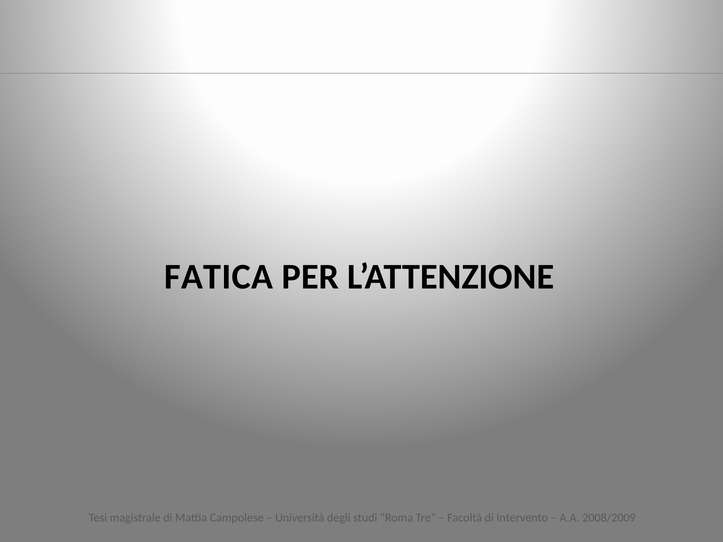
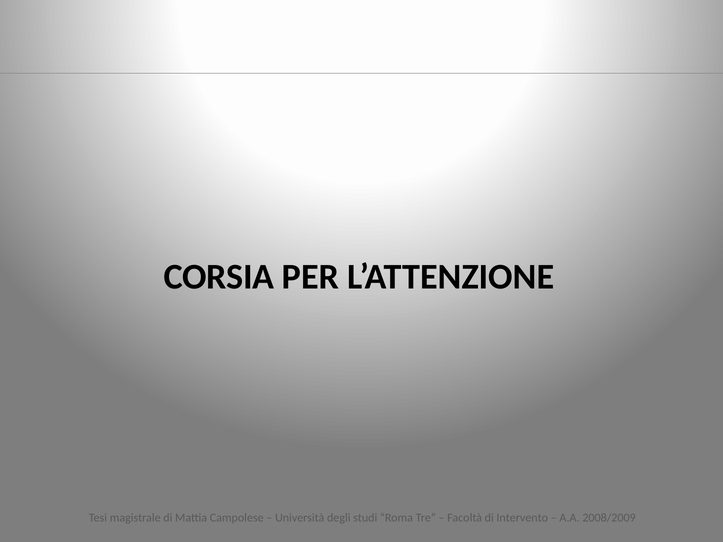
FATICA: FATICA -> CORSIA
